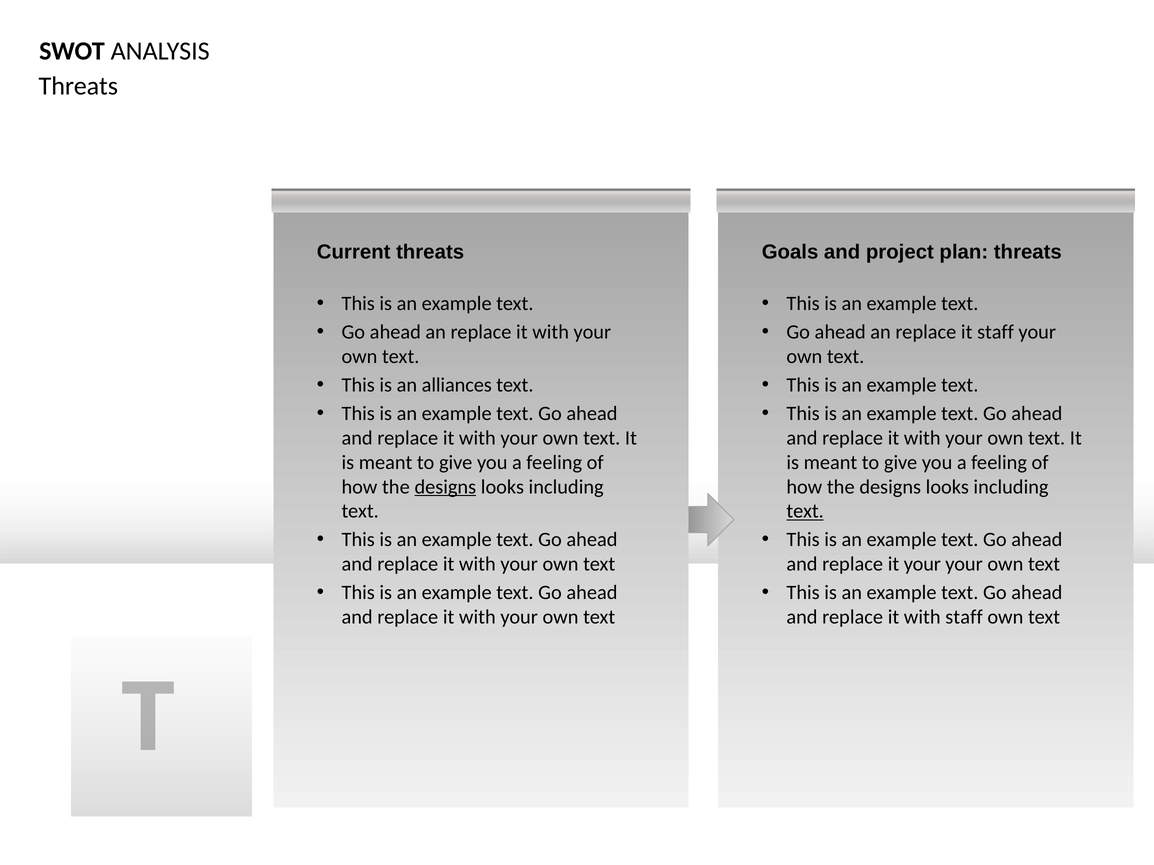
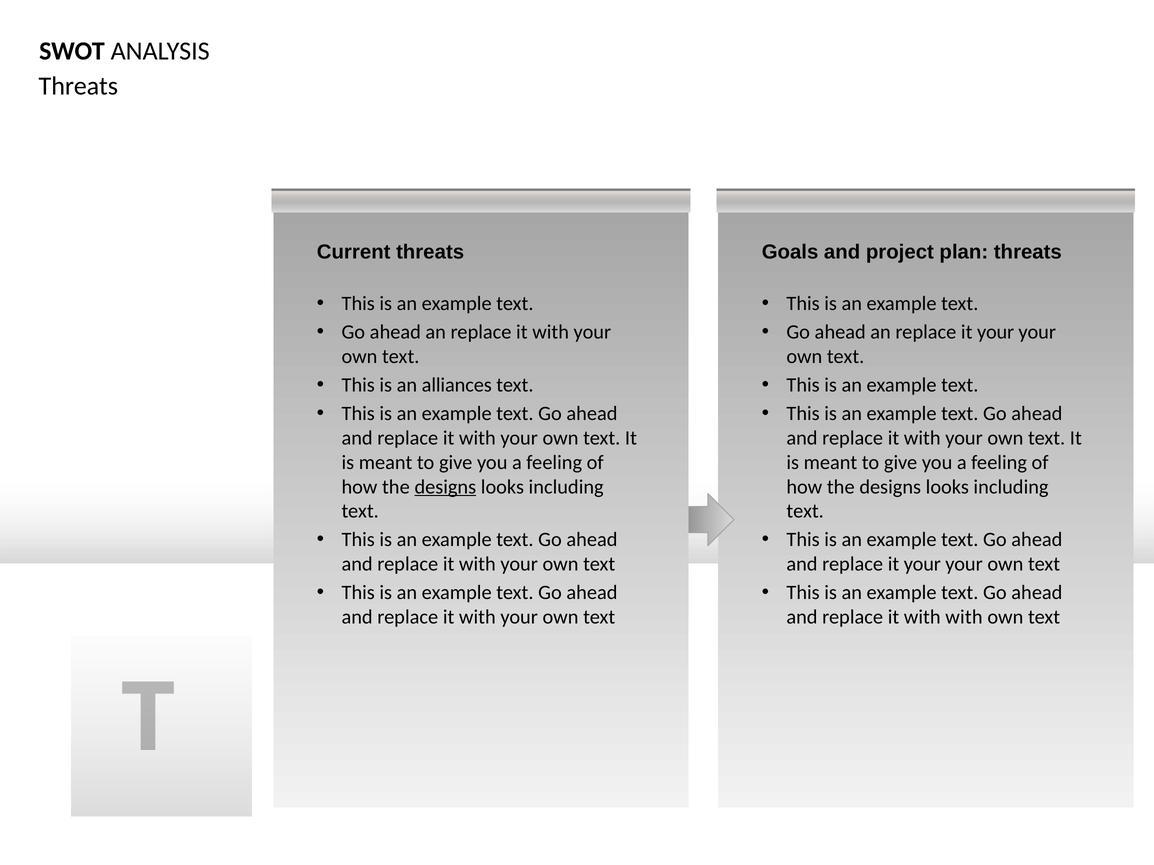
an replace it staff: staff -> your
text at (805, 511) underline: present -> none
with staff: staff -> with
